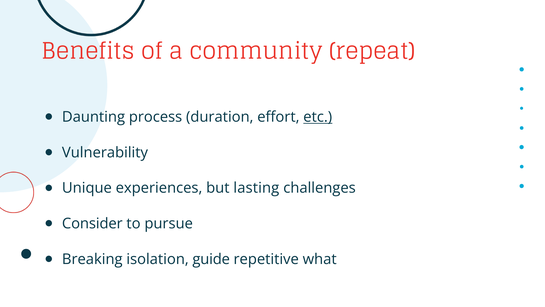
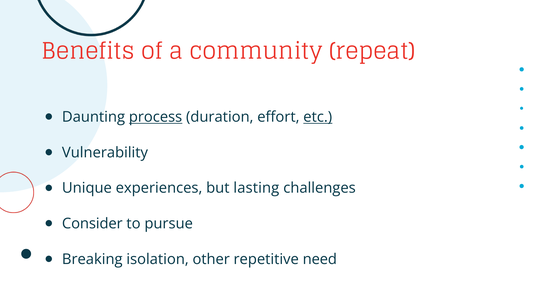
process underline: none -> present
guide: guide -> other
what: what -> need
